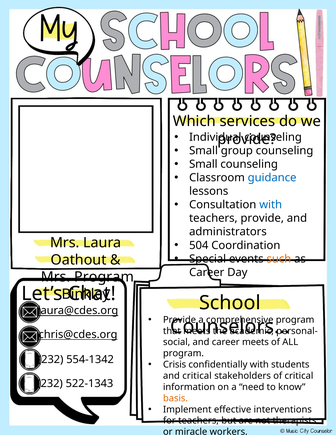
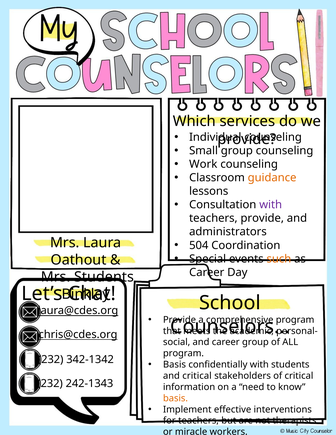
Small at (203, 164): Small -> Work
guidance colour: blue -> orange
with at (271, 205) colour: blue -> purple
Mrs Program: Program -> Students
career meets: meets -> group
554-1342: 554-1342 -> 342-1342
Crisis at (175, 364): Crisis -> Basis
522-1343: 522-1343 -> 242-1343
